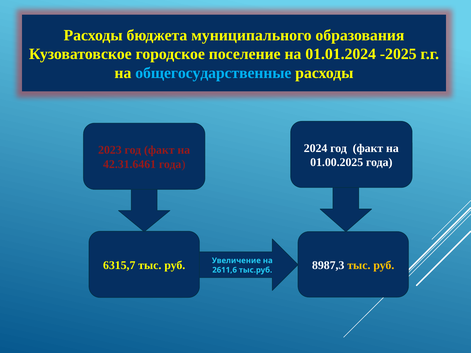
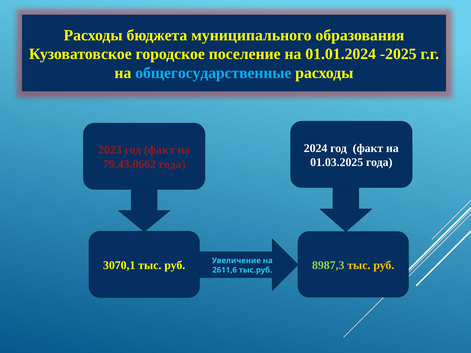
01.00.2025: 01.00.2025 -> 01.03.2025
42.31.6461: 42.31.6461 -> 79.43.0662
6315,7: 6315,7 -> 3070,1
8987,3 colour: white -> light green
